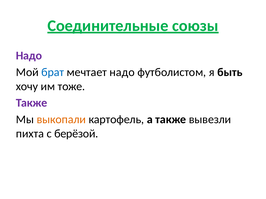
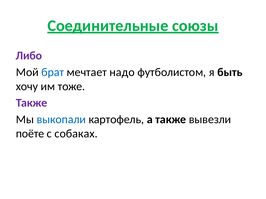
Надо at (29, 56): Надо -> Либо
выкопали colour: orange -> blue
пихта: пихта -> поёте
берёзой: берёзой -> собаках
